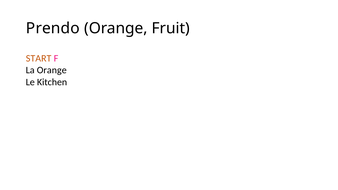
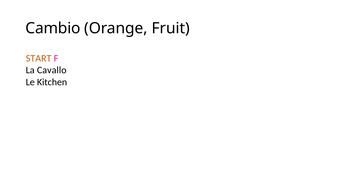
Prendo: Prendo -> Cambio
La Orange: Orange -> Cavallo
